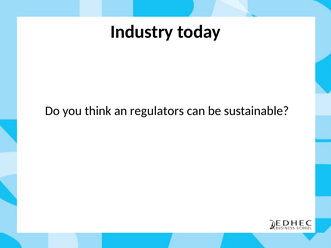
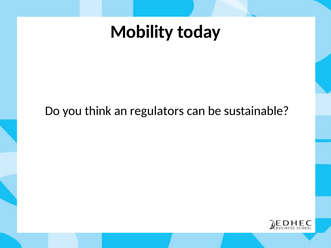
Industry: Industry -> Mobility
